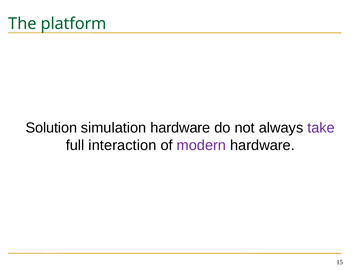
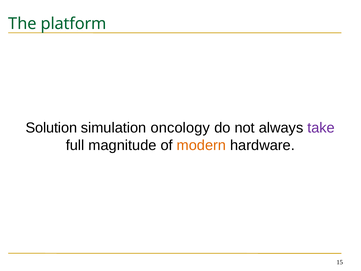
simulation hardware: hardware -> oncology
interaction: interaction -> magnitude
modern colour: purple -> orange
